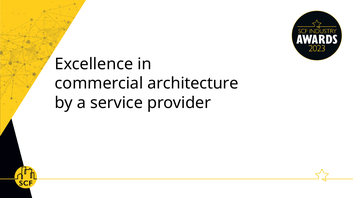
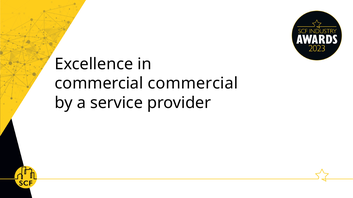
commercial architecture: architecture -> commercial
